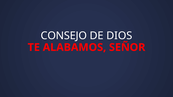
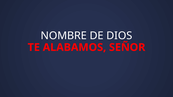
CONSEJO: CONSEJO -> NOMBRE
